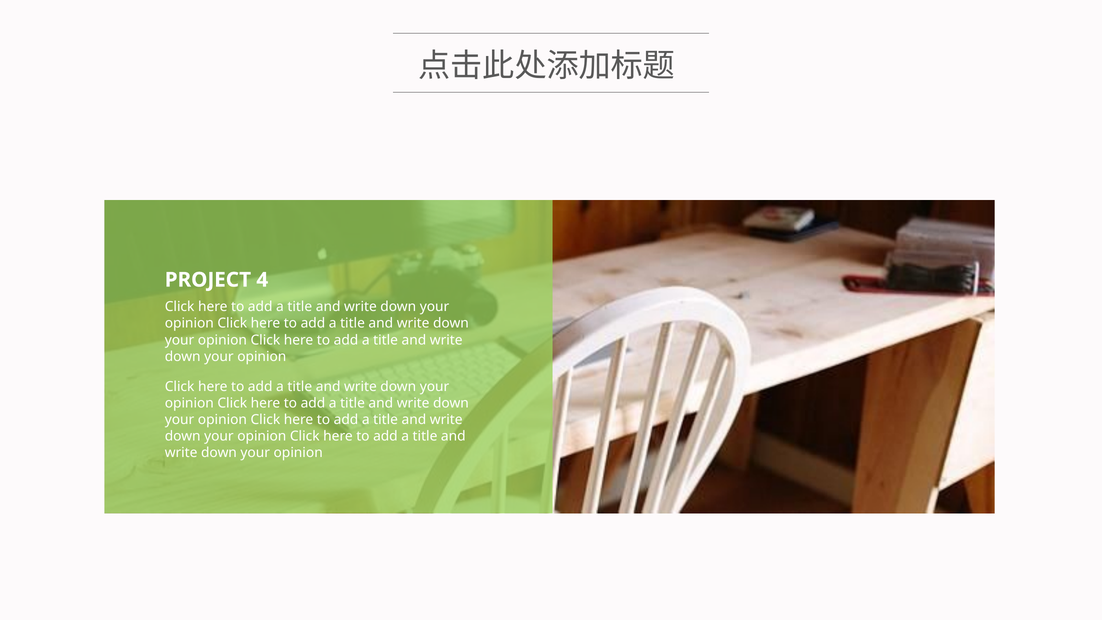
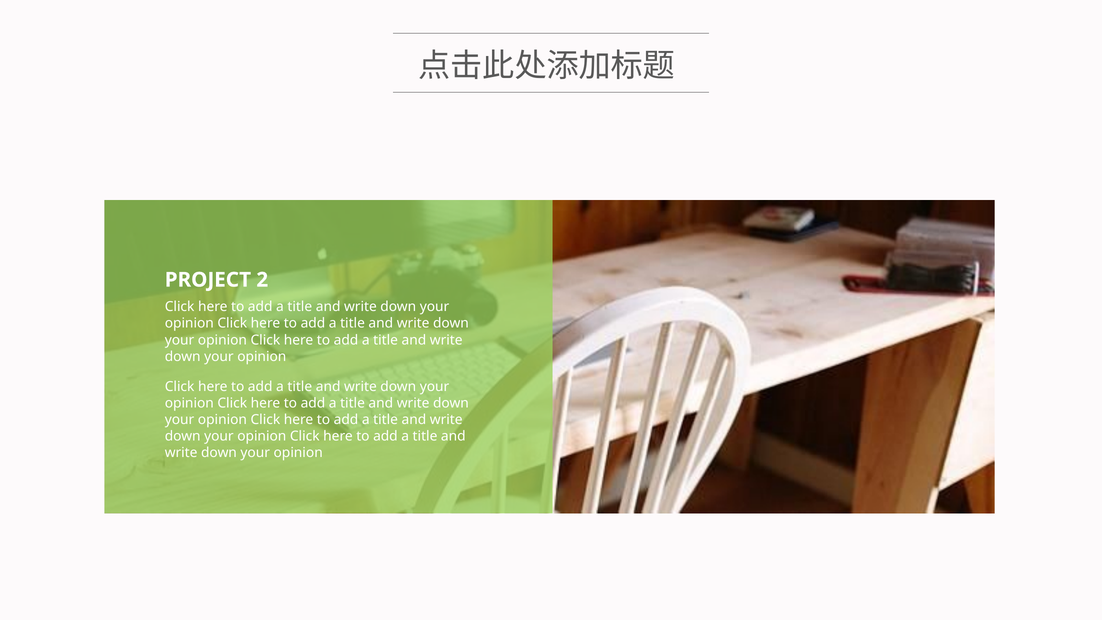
4: 4 -> 2
